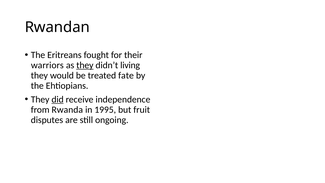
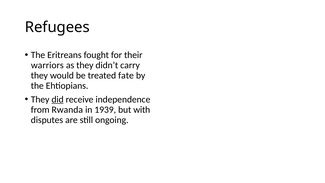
Rwandan: Rwandan -> Refugees
they at (85, 65) underline: present -> none
living: living -> carry
1995: 1995 -> 1939
fruit: fruit -> with
